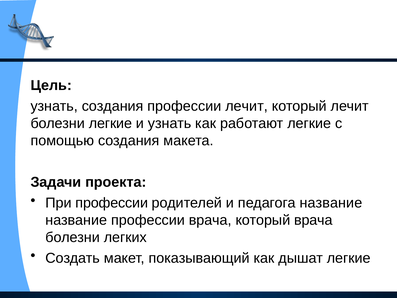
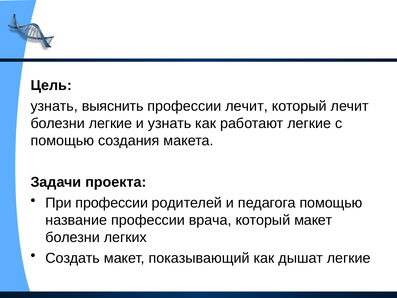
узнать создания: создания -> выяснить
педагога название: название -> помощью
который врача: врача -> макет
